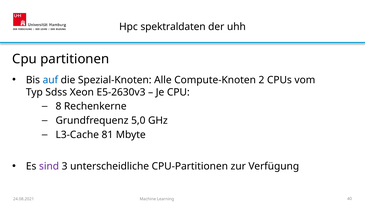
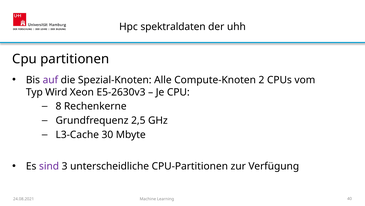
auf colour: blue -> purple
Sdss: Sdss -> Wird
5,0: 5,0 -> 2,5
81: 81 -> 30
